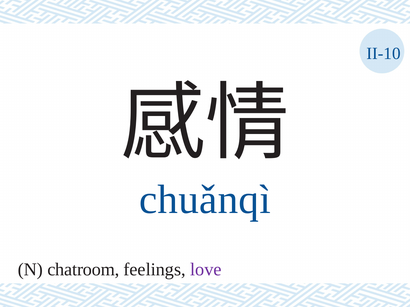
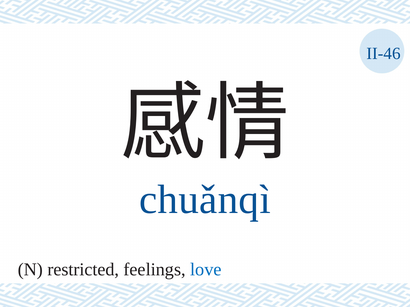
II-10: II-10 -> II-46
chatroom: chatroom -> restricted
love colour: purple -> blue
